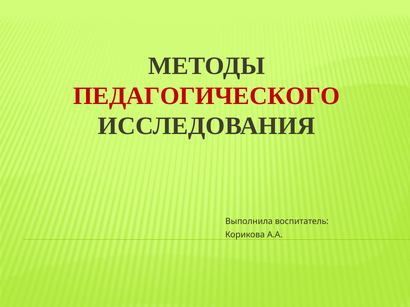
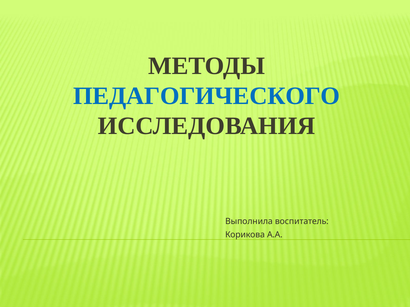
ПЕДАГОГИЧЕСКОГО colour: red -> blue
